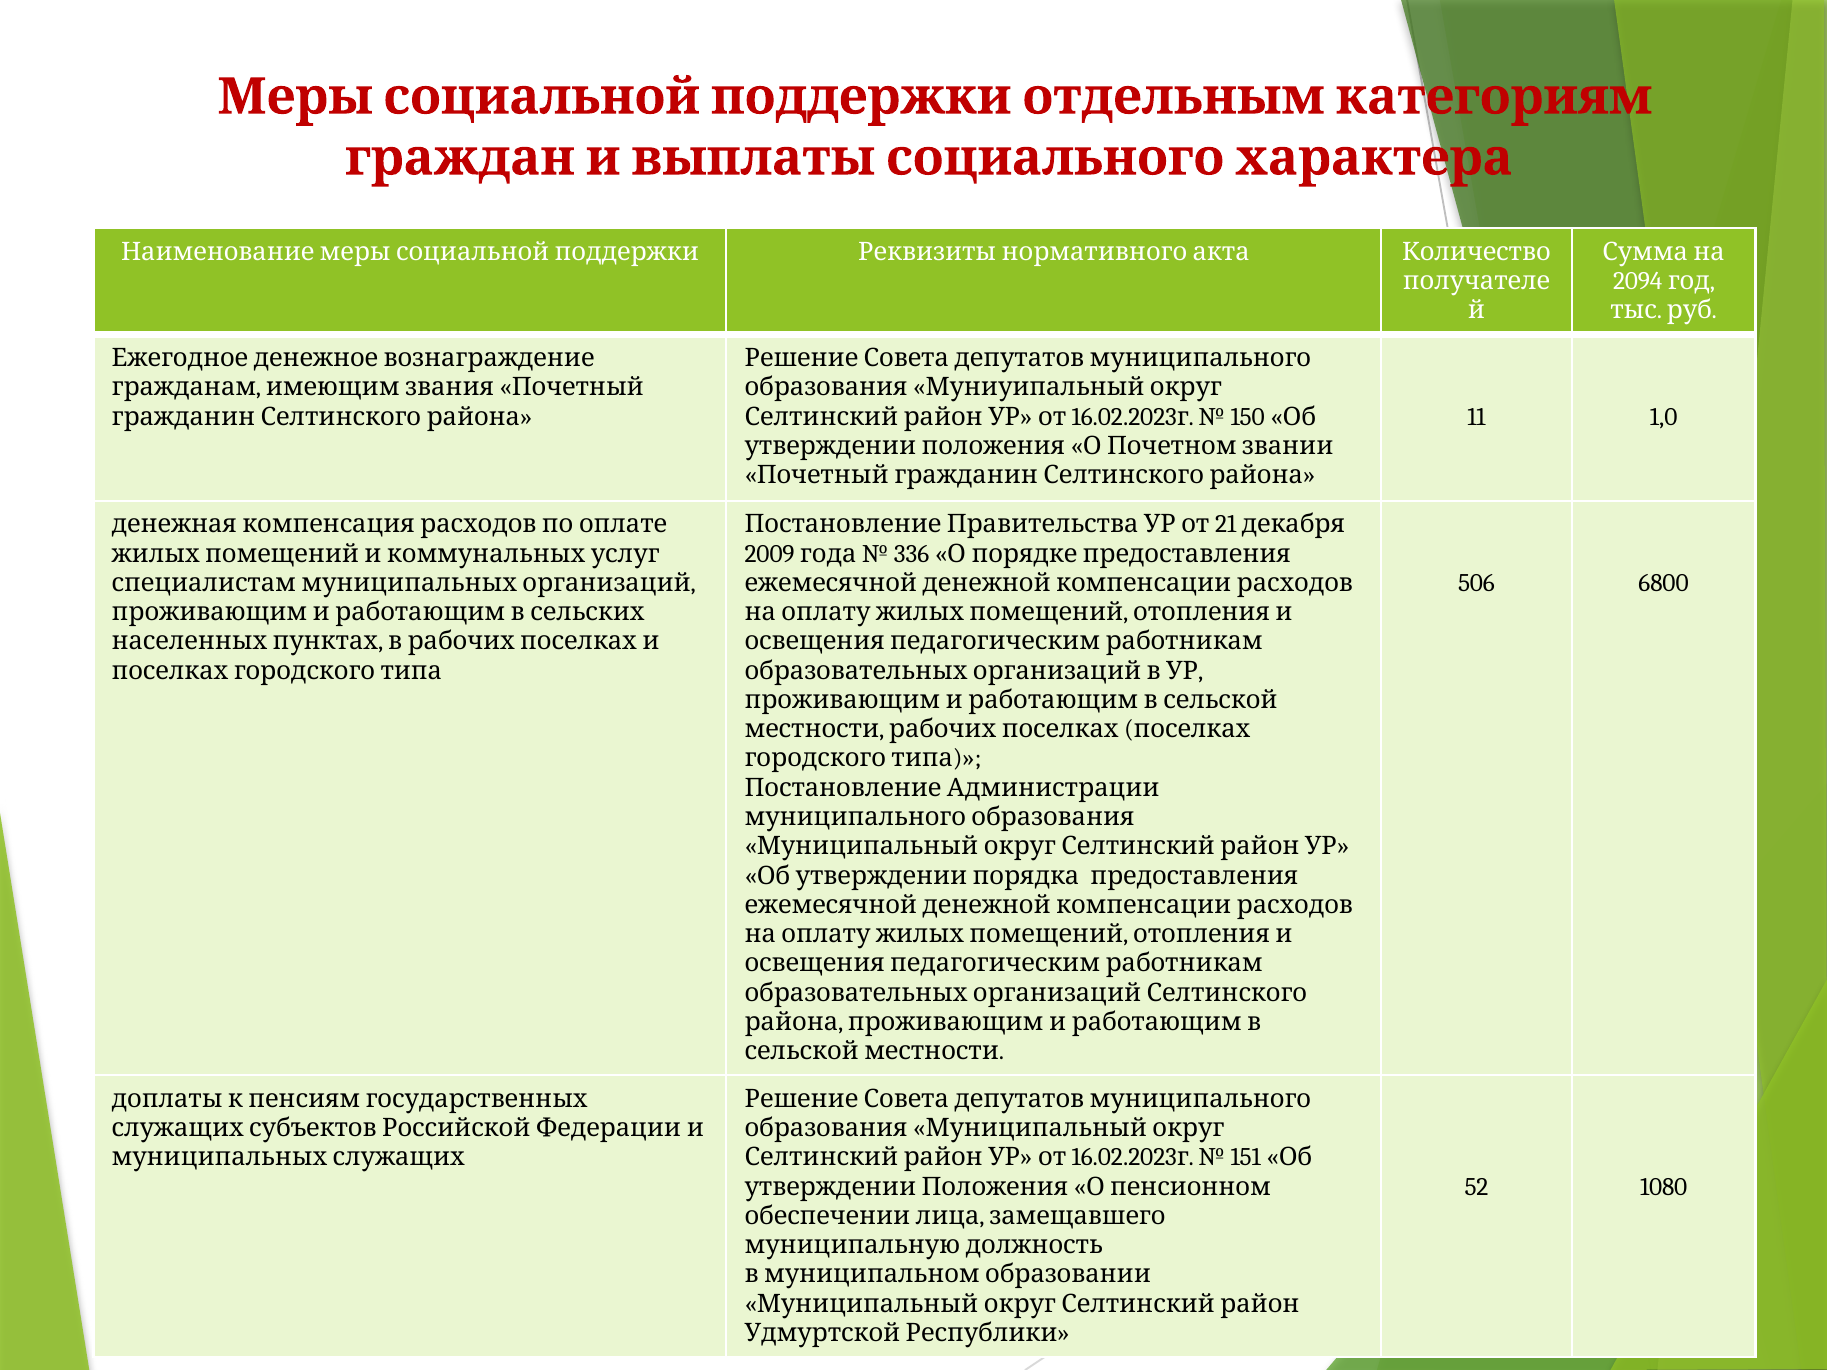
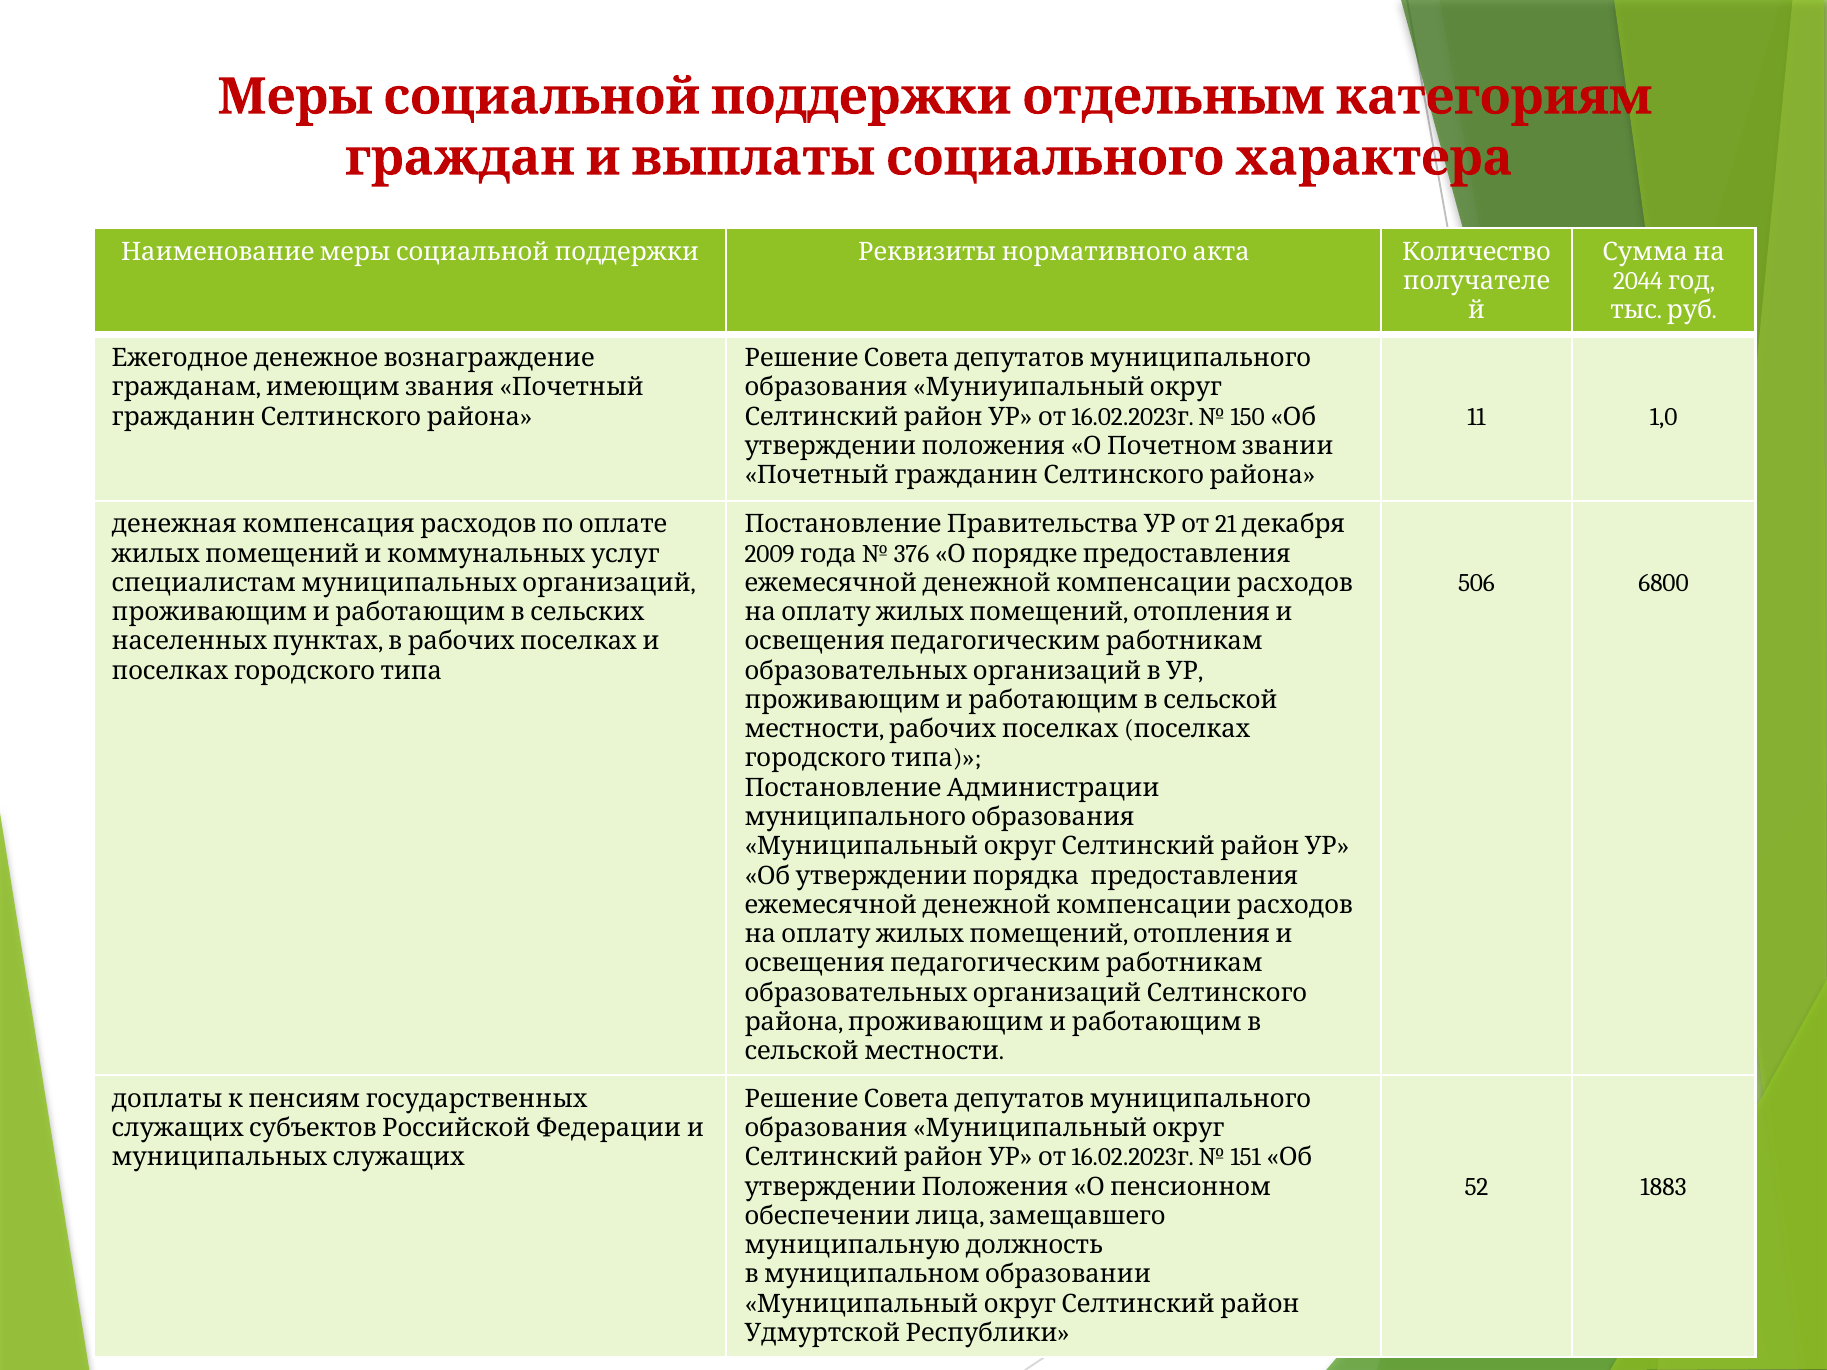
2094: 2094 -> 2044
336: 336 -> 376
1080: 1080 -> 1883
